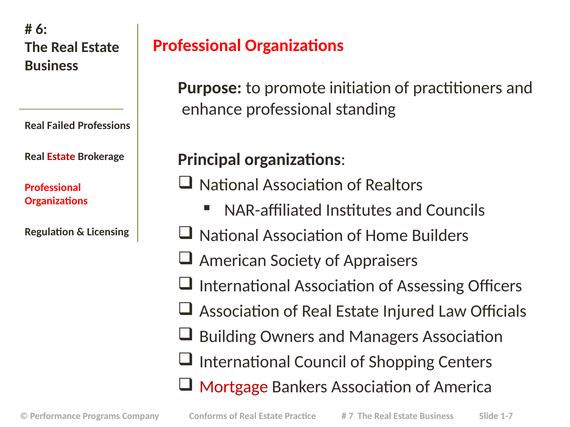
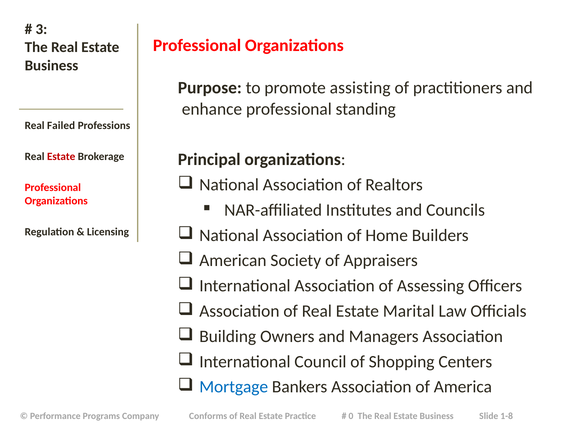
6: 6 -> 3
initiation: initiation -> assisting
Injured: Injured -> Marital
Mortgage colour: red -> blue
7: 7 -> 0
1-7: 1-7 -> 1-8
